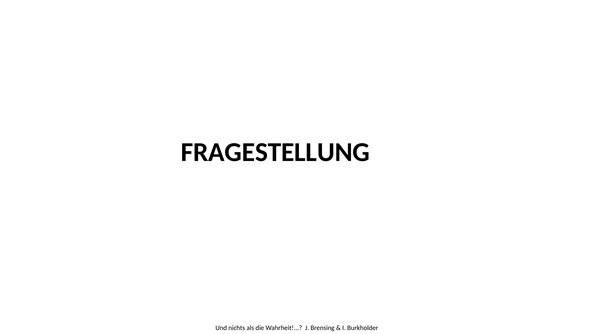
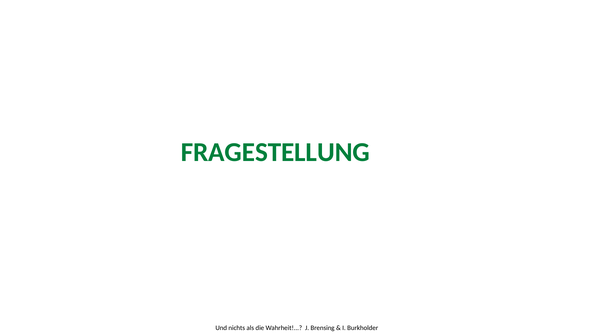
FRAGESTELLUNG colour: black -> green
